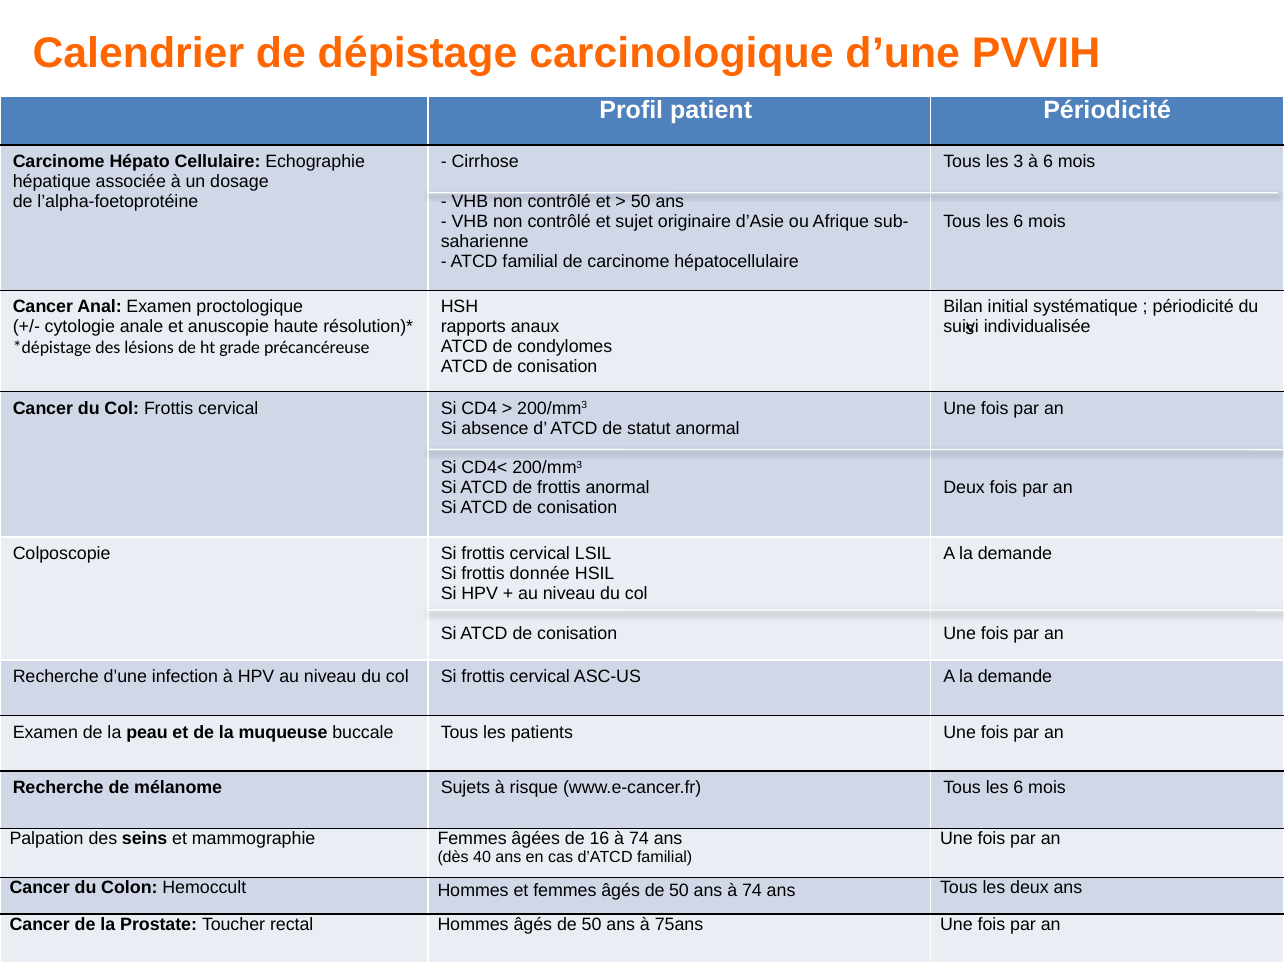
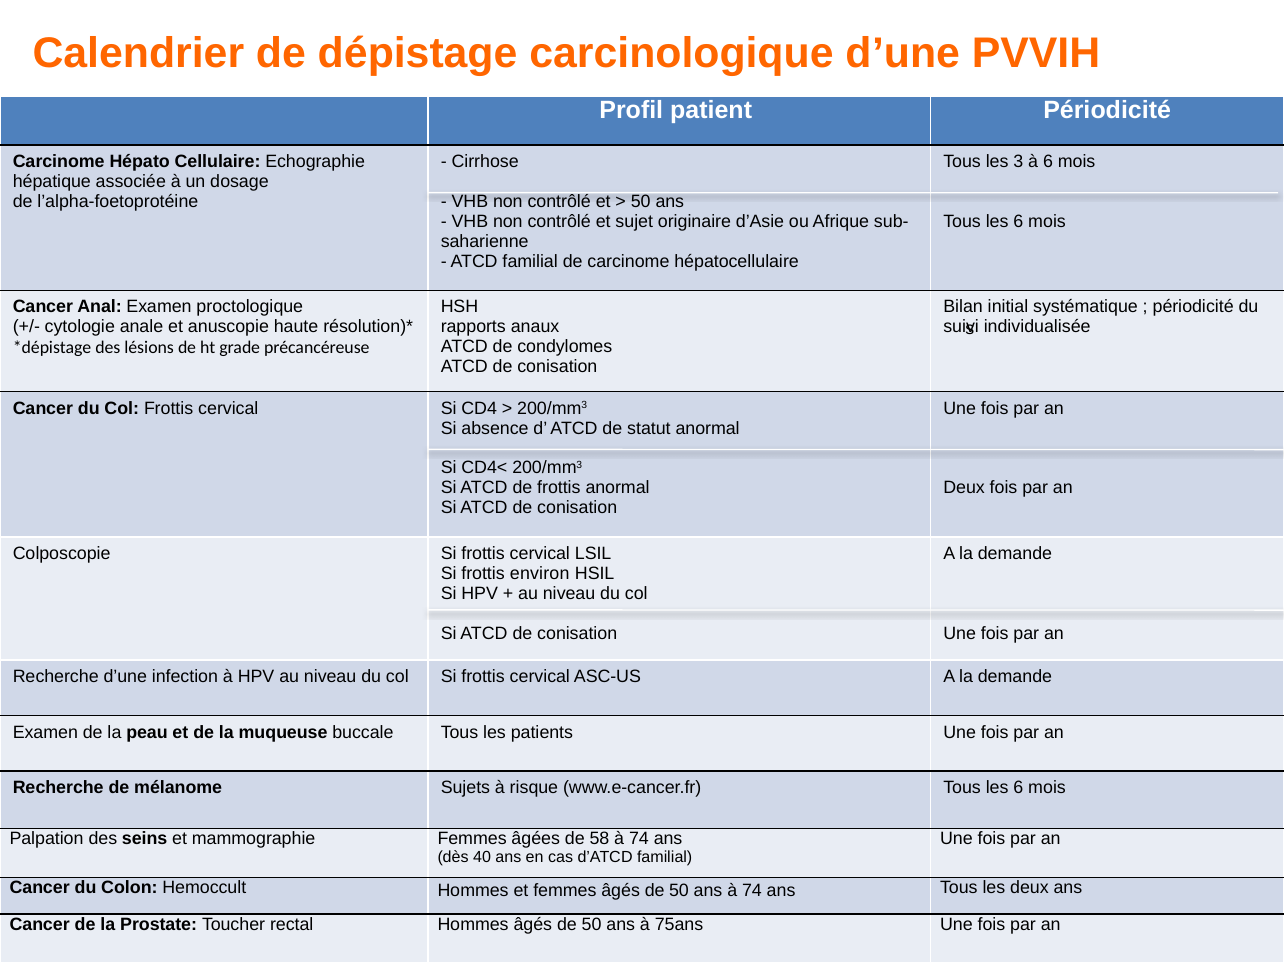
donnée: donnée -> environ
16: 16 -> 58
